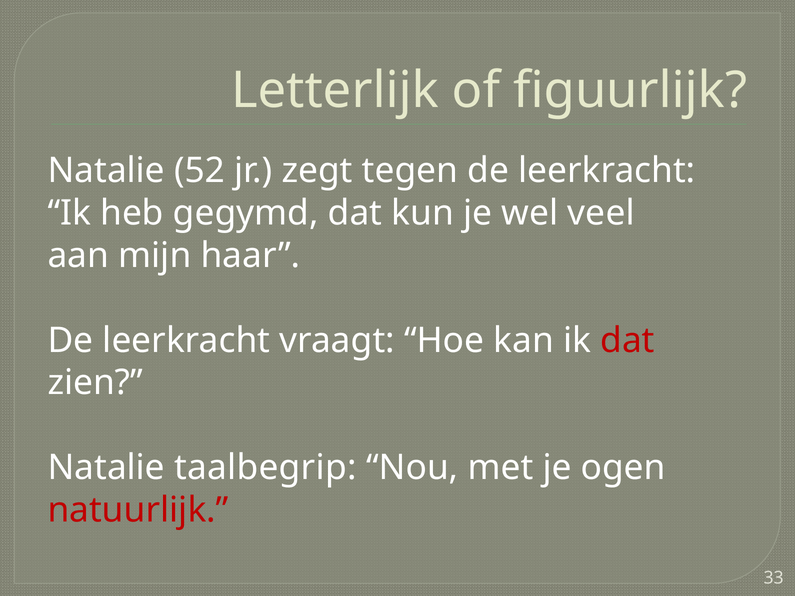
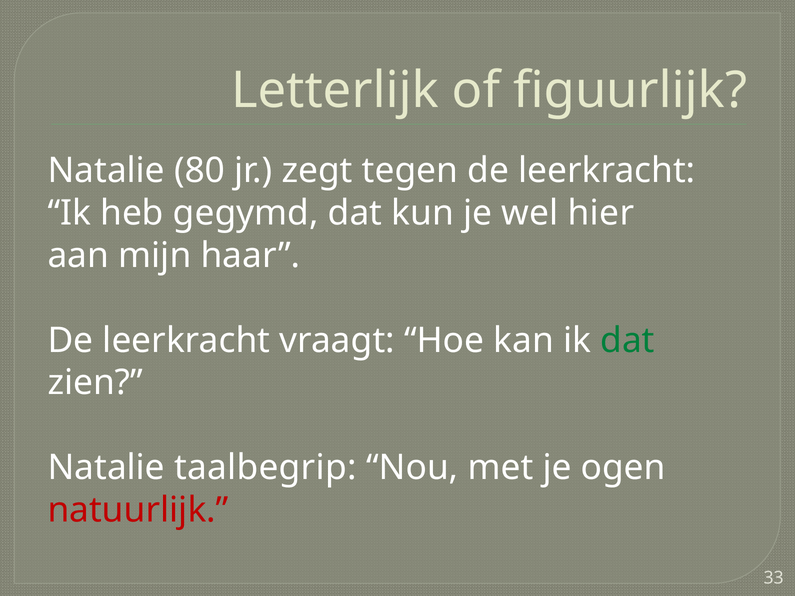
52: 52 -> 80
veel: veel -> hier
dat at (627, 341) colour: red -> green
